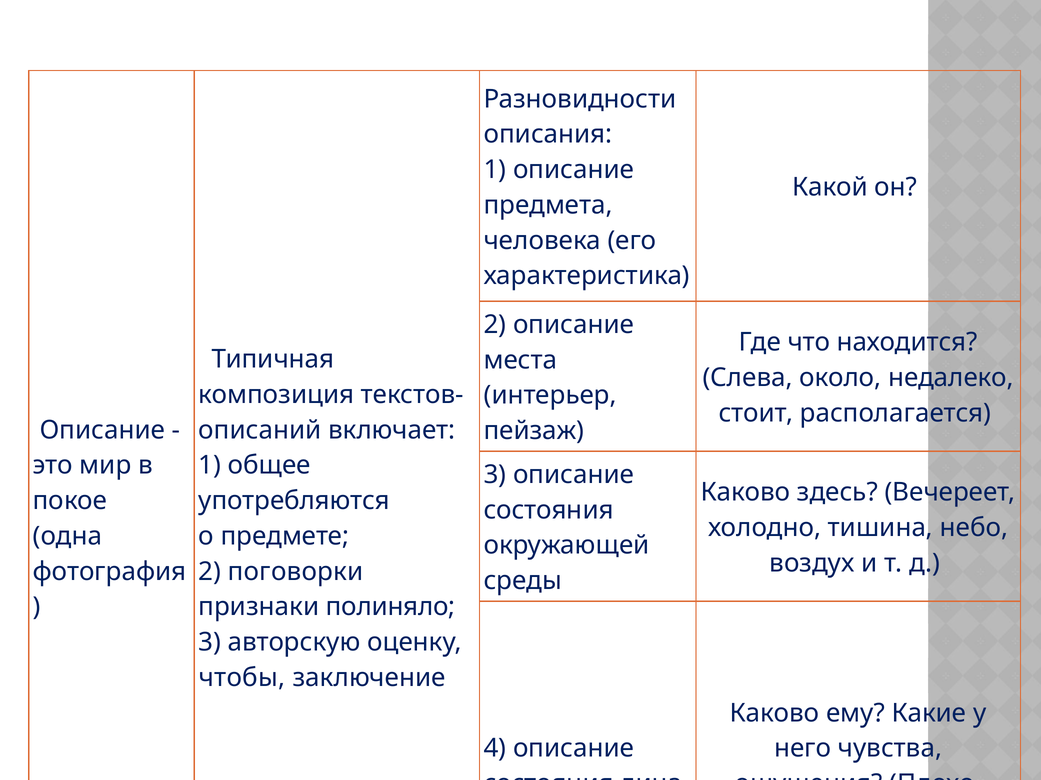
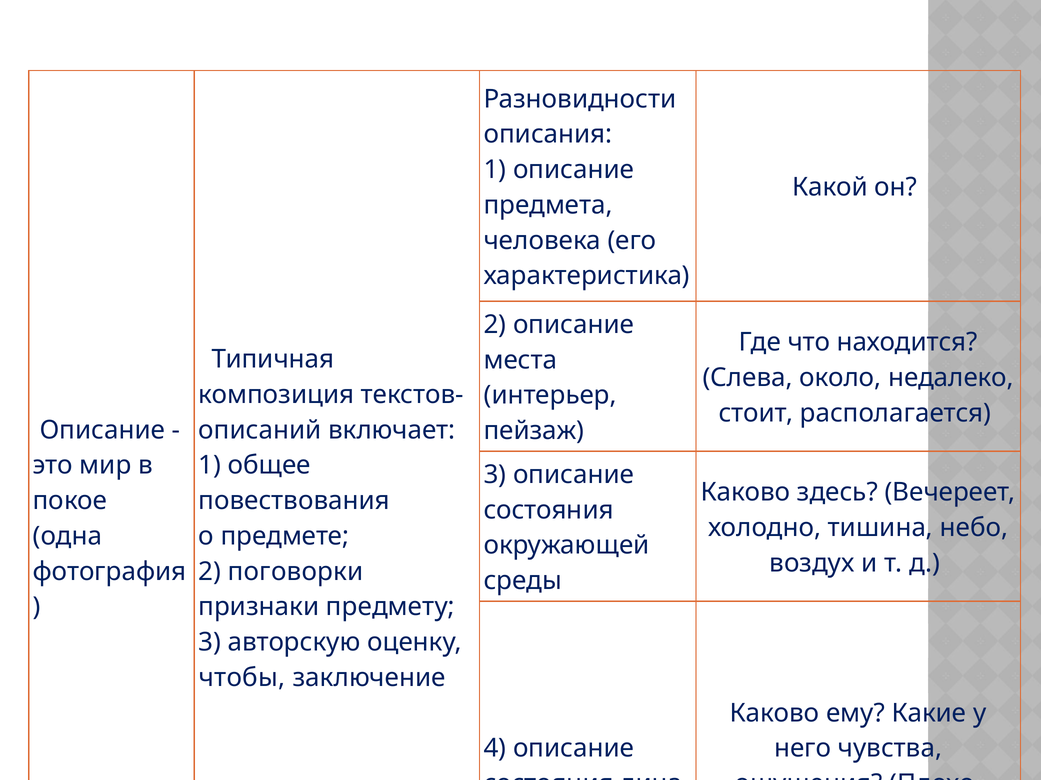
употребляются: употребляются -> повествования
полиняло: полиняло -> предмету
